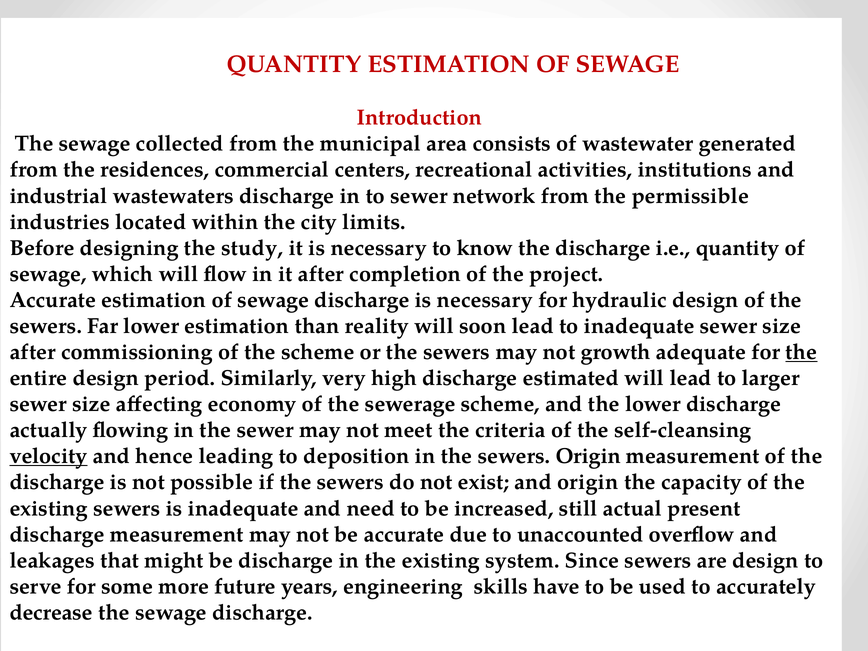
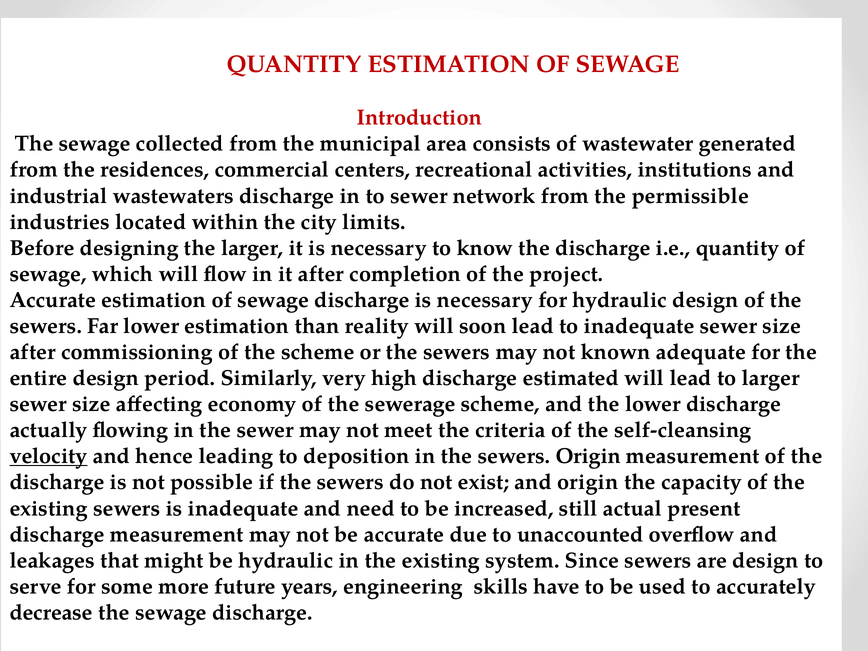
the study: study -> larger
growth: growth -> known
the at (801, 352) underline: present -> none
be discharge: discharge -> hydraulic
